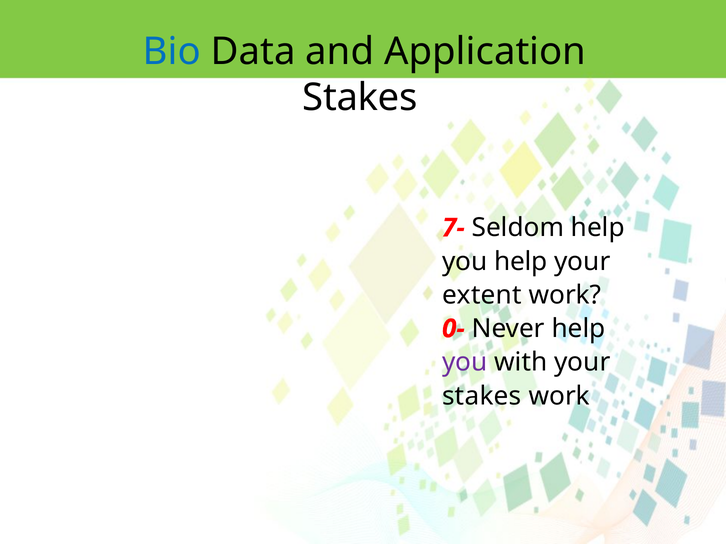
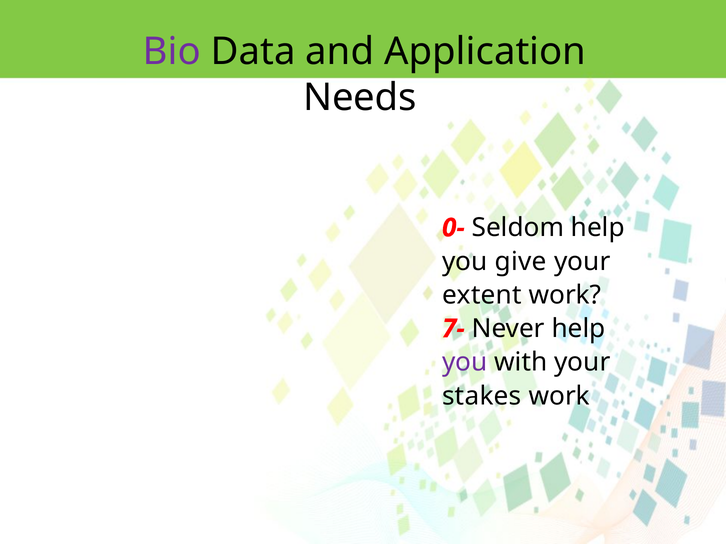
Bio colour: blue -> purple
Stakes at (360, 98): Stakes -> Needs
7-: 7- -> 0-
you help: help -> give
0-: 0- -> 7-
